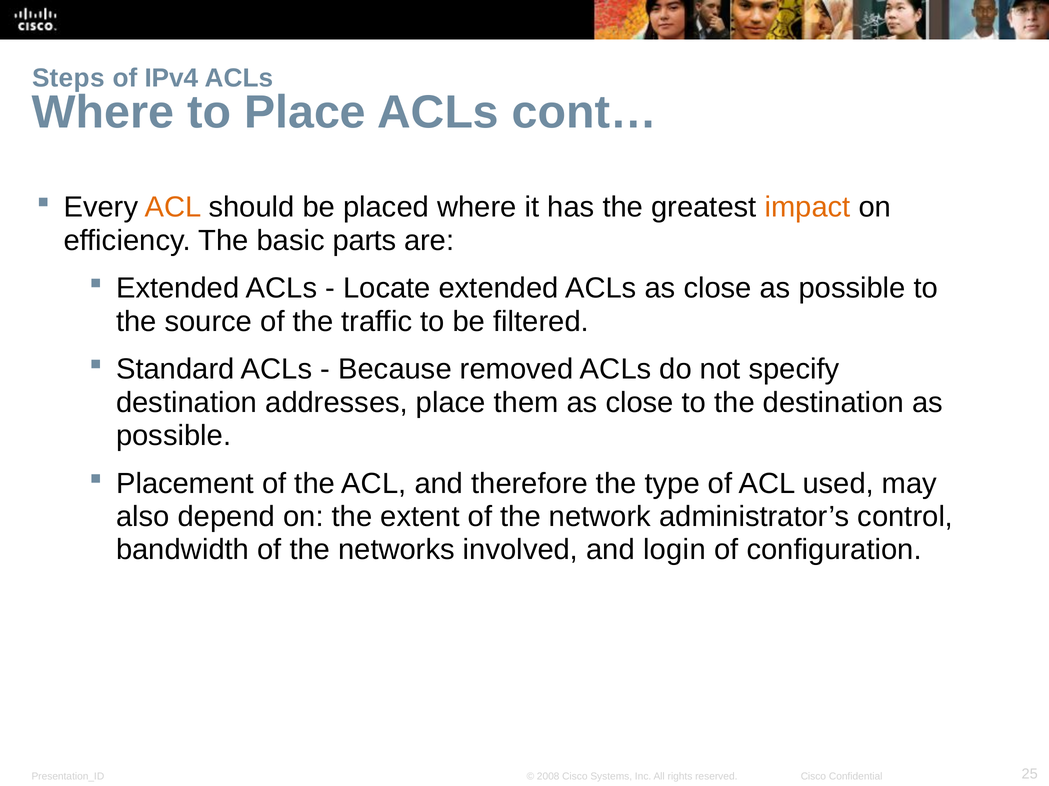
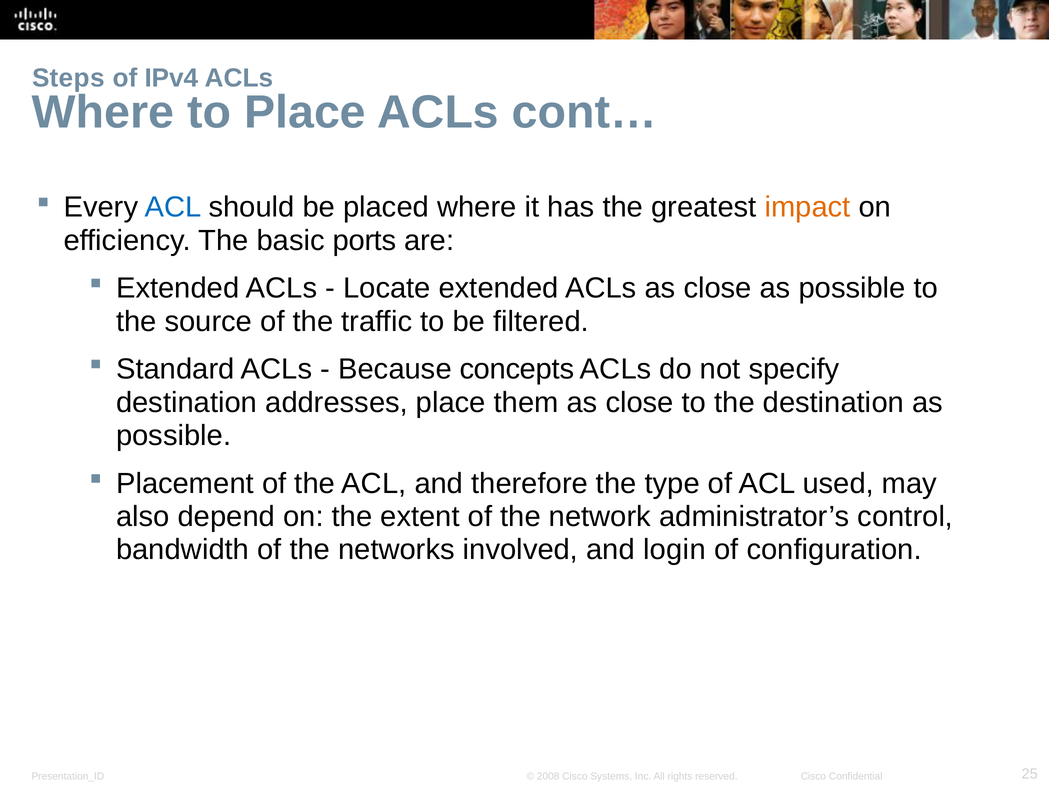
ACL at (173, 207) colour: orange -> blue
parts: parts -> ports
removed: removed -> concepts
